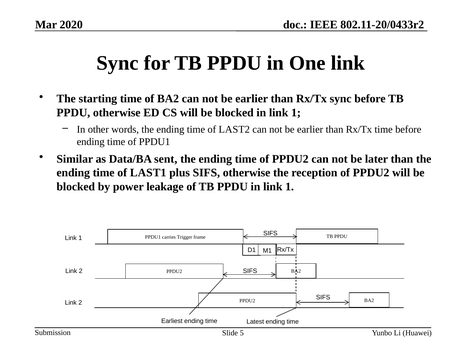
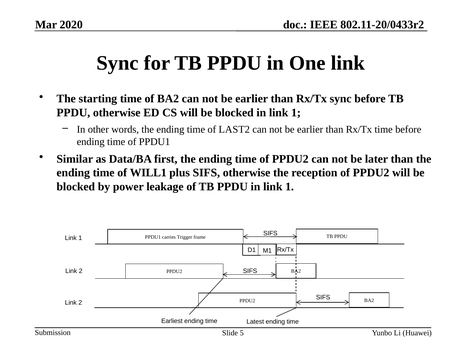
sent: sent -> first
LAST1: LAST1 -> WILL1
